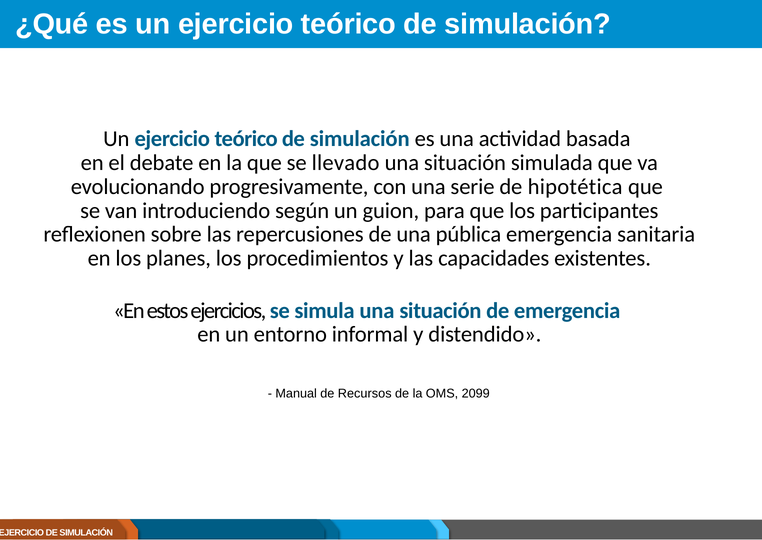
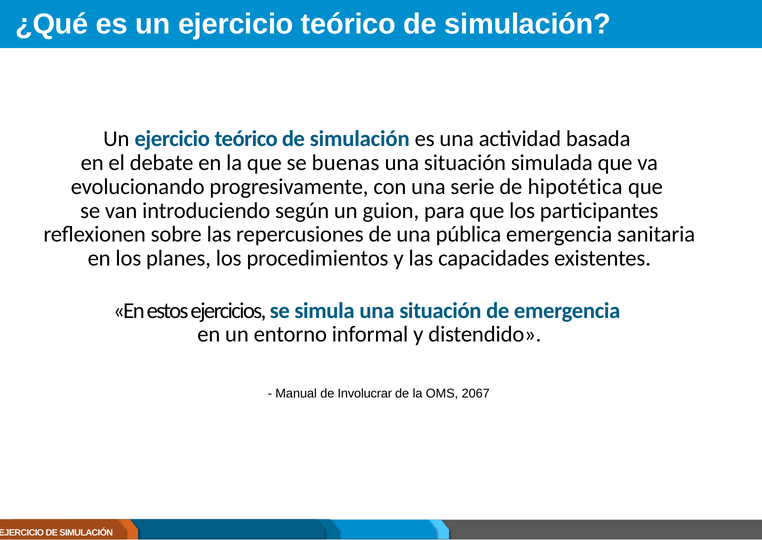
llevado: llevado -> buenas
Recursos: Recursos -> Involucrar
2099: 2099 -> 2067
